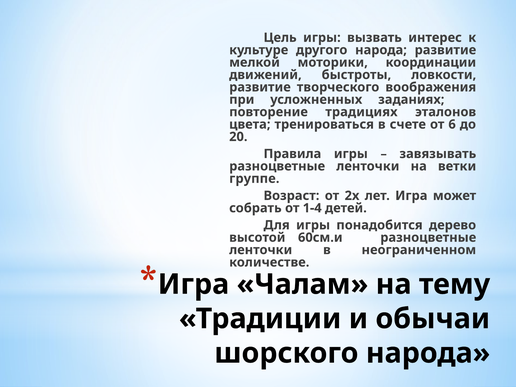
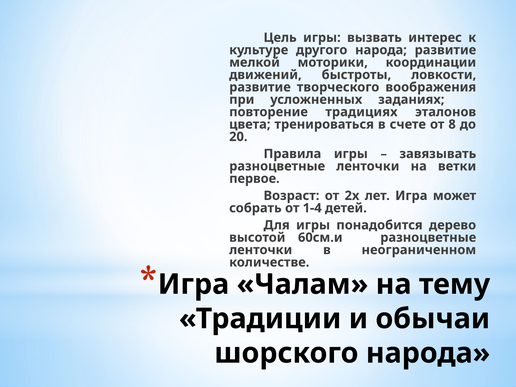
6: 6 -> 8
группе: группе -> первое
